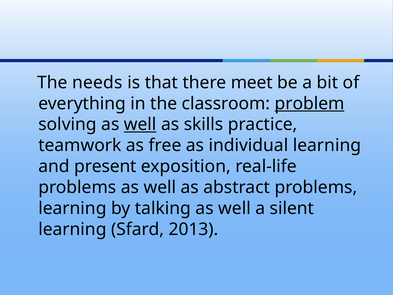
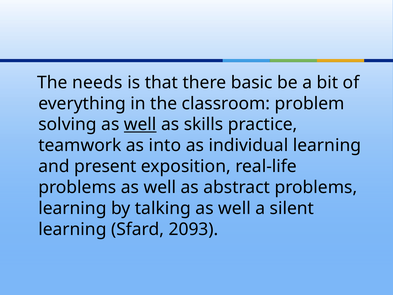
meet: meet -> basic
problem underline: present -> none
free: free -> into
2013: 2013 -> 2093
